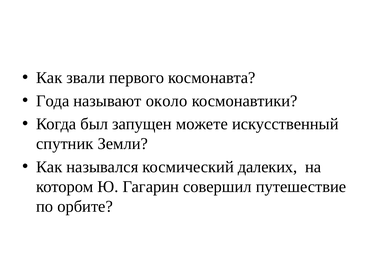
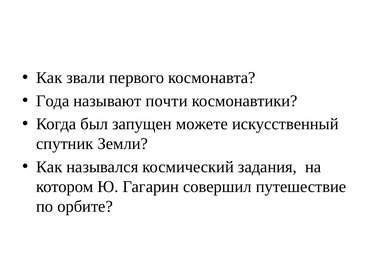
около: около -> почти
далеких: далеких -> задания
